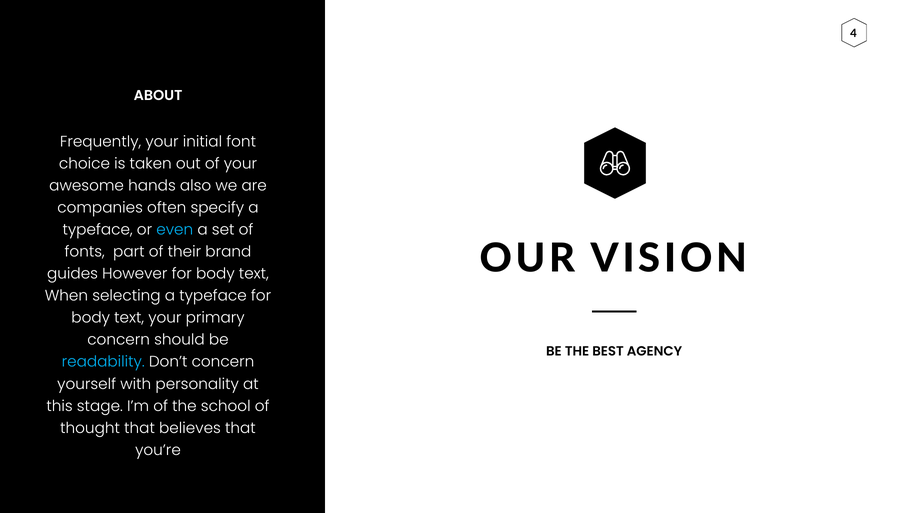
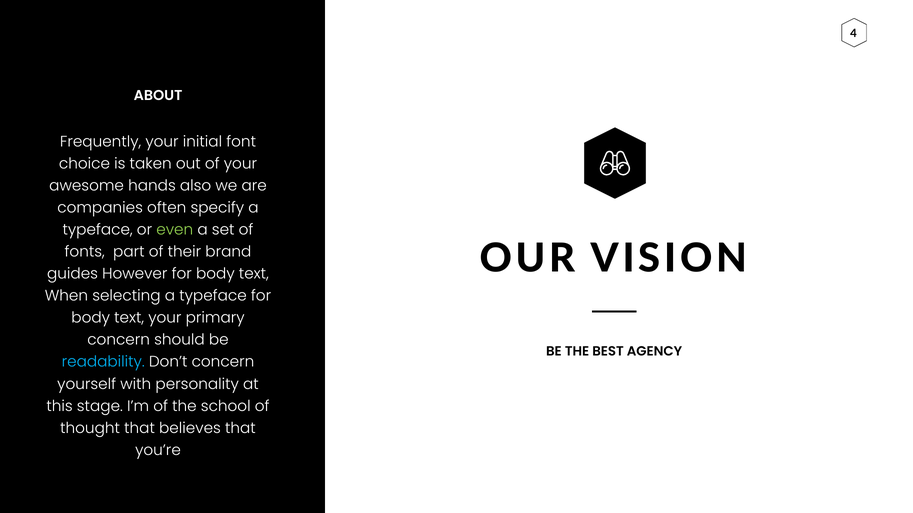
even colour: light blue -> light green
